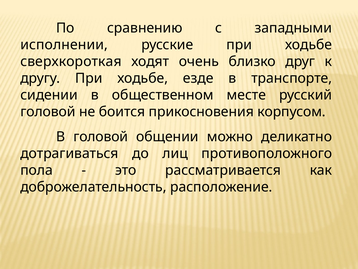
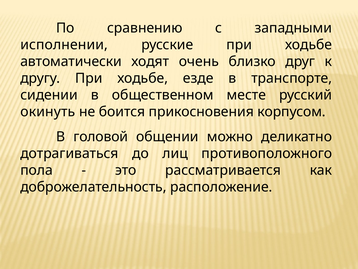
сверхкороткая: сверхкороткая -> автоматически
головой at (48, 111): головой -> окинуть
